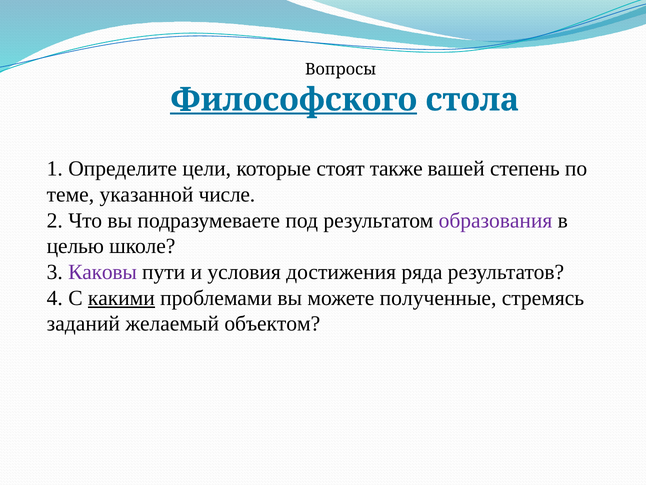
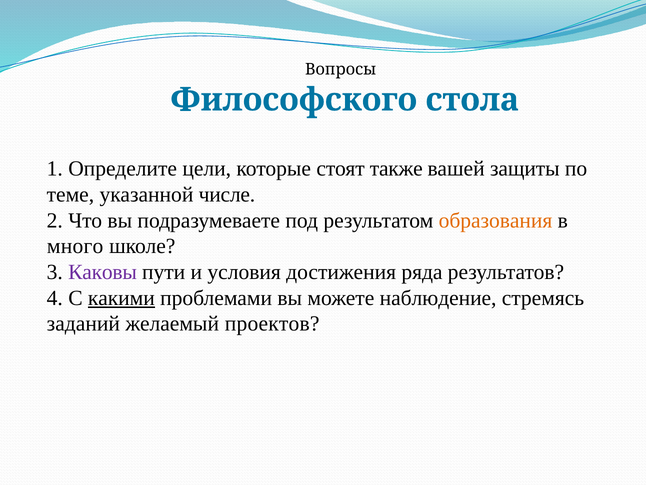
Философского underline: present -> none
степень: степень -> защиты
образования colour: purple -> orange
целью: целью -> много
полученные: полученные -> наблюдение
объектом: объектом -> проектов
